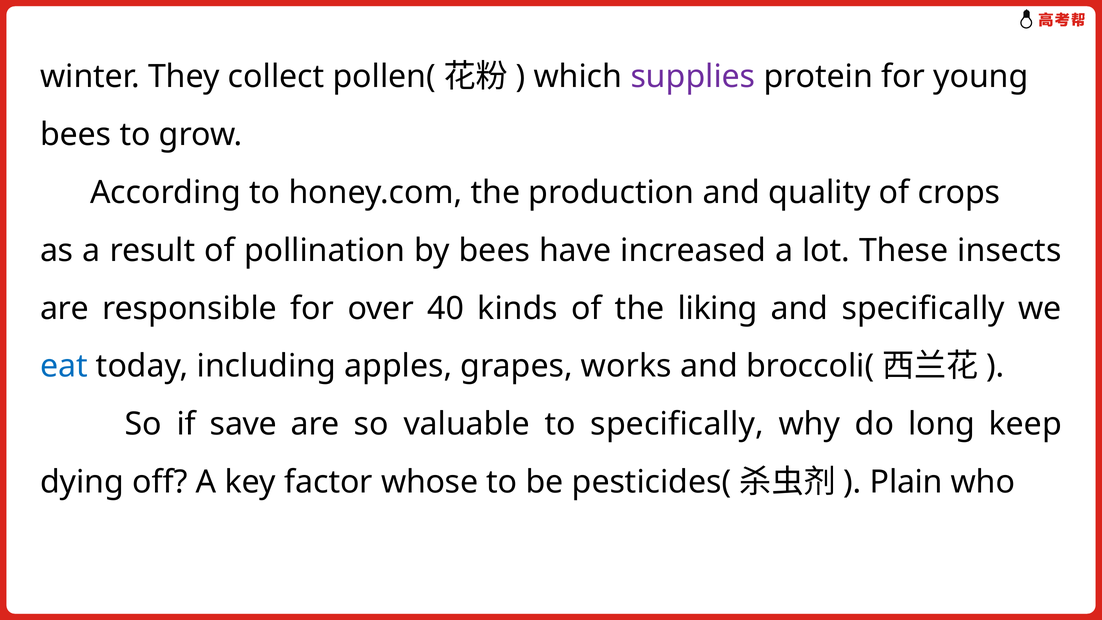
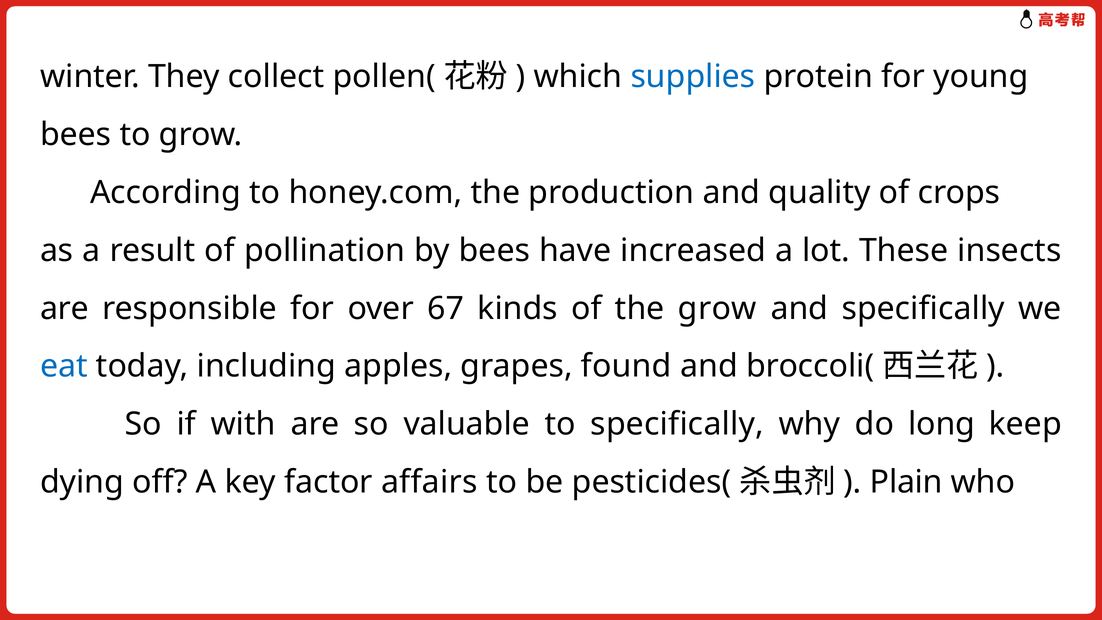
supplies colour: purple -> blue
40: 40 -> 67
the liking: liking -> grow
works: works -> found
save: save -> with
whose: whose -> affairs
